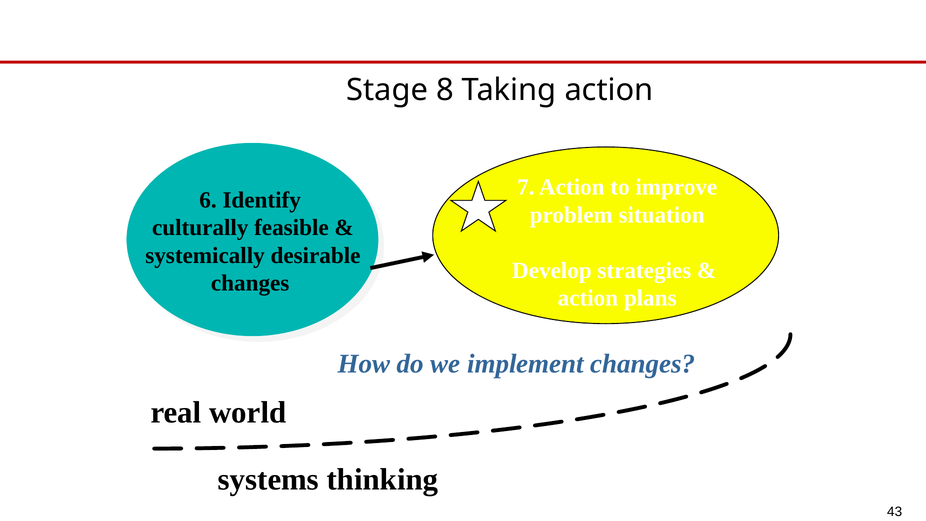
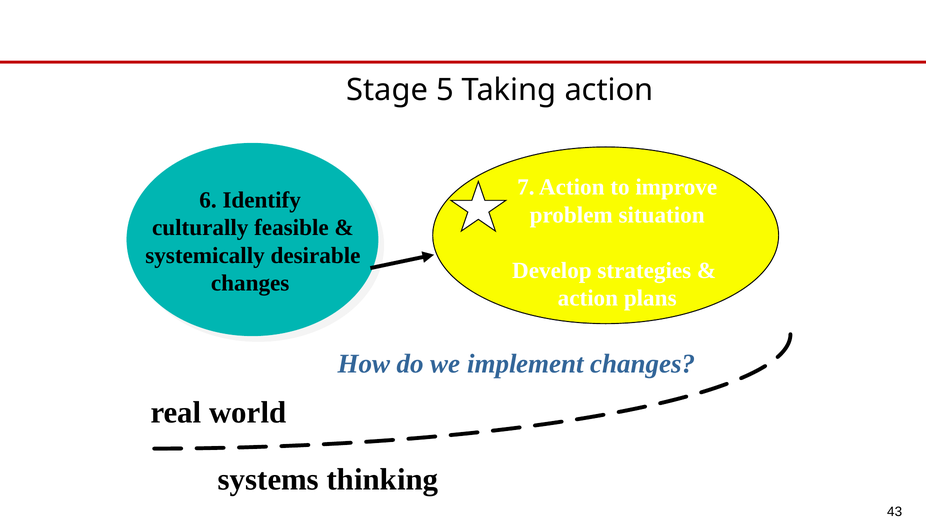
8: 8 -> 5
